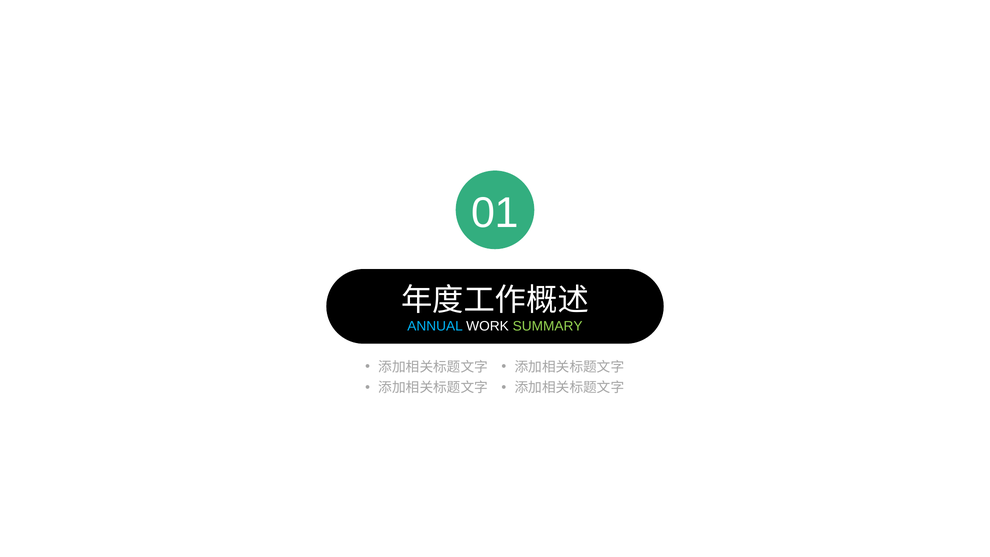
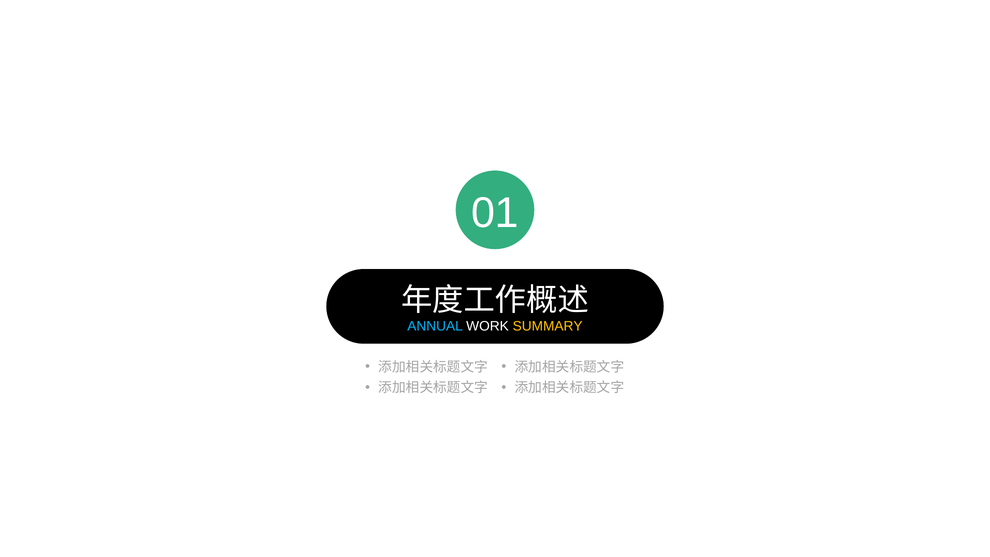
SUMMARY colour: light green -> yellow
